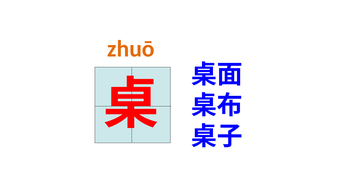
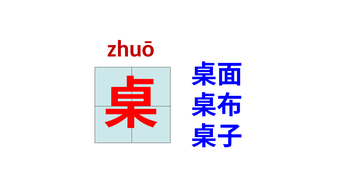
zhuō colour: orange -> red
